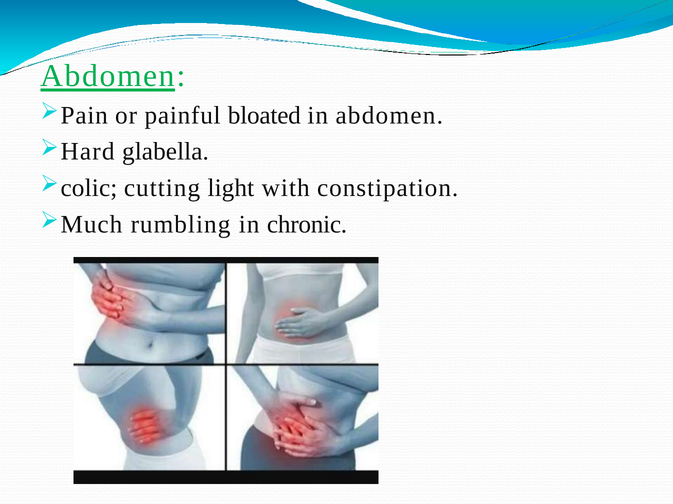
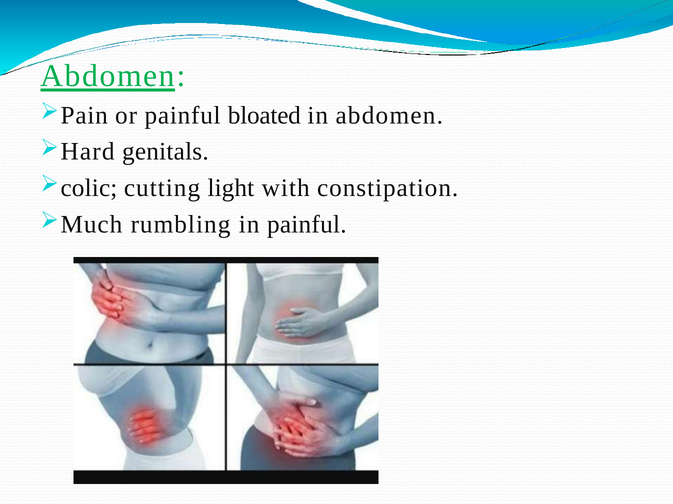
glabella: glabella -> genitals
in chronic: chronic -> painful
